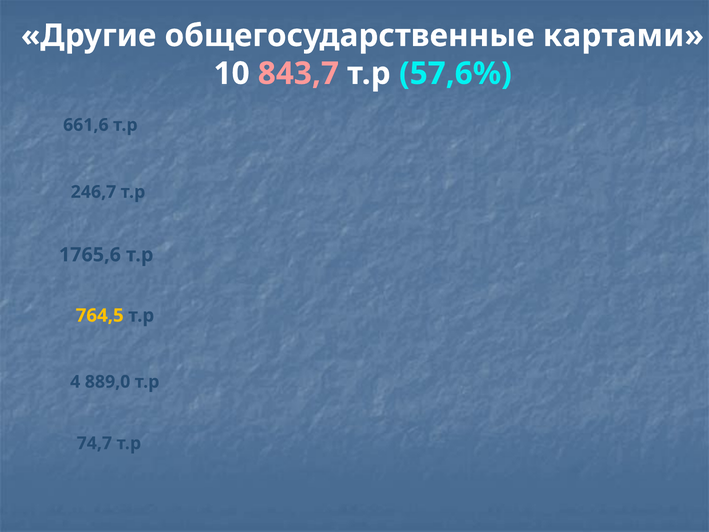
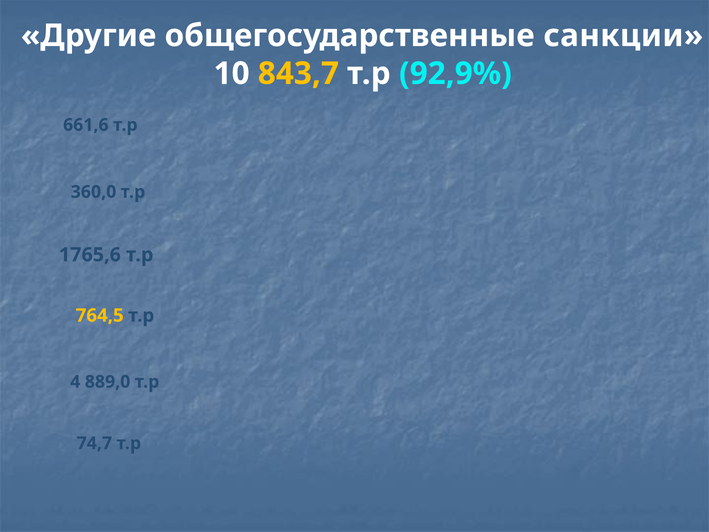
картами: картами -> санкции
843,7 colour: pink -> yellow
57,6%: 57,6% -> 92,9%
246,7: 246,7 -> 360,0
